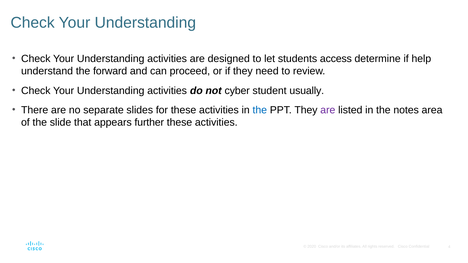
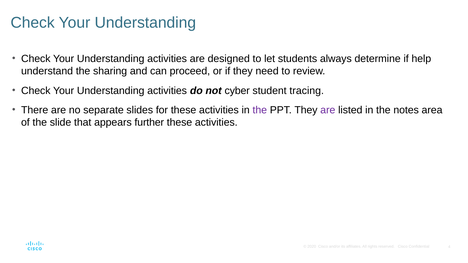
access: access -> always
forward: forward -> sharing
usually: usually -> tracing
the at (260, 110) colour: blue -> purple
